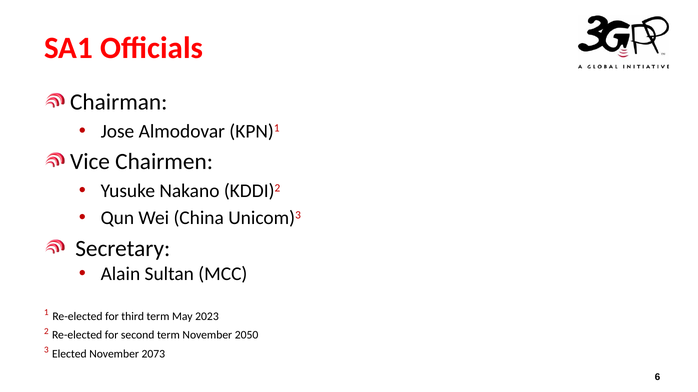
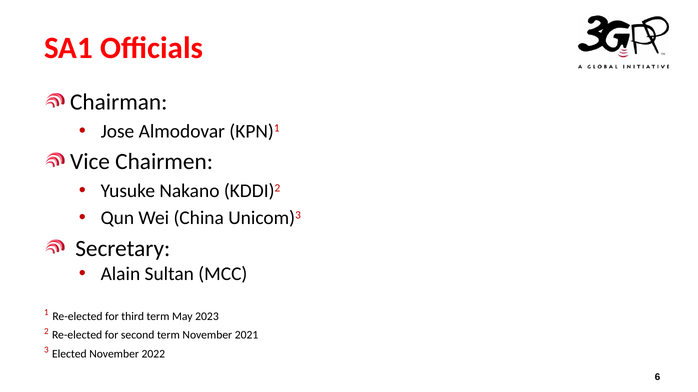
2050: 2050 -> 2021
2073: 2073 -> 2022
